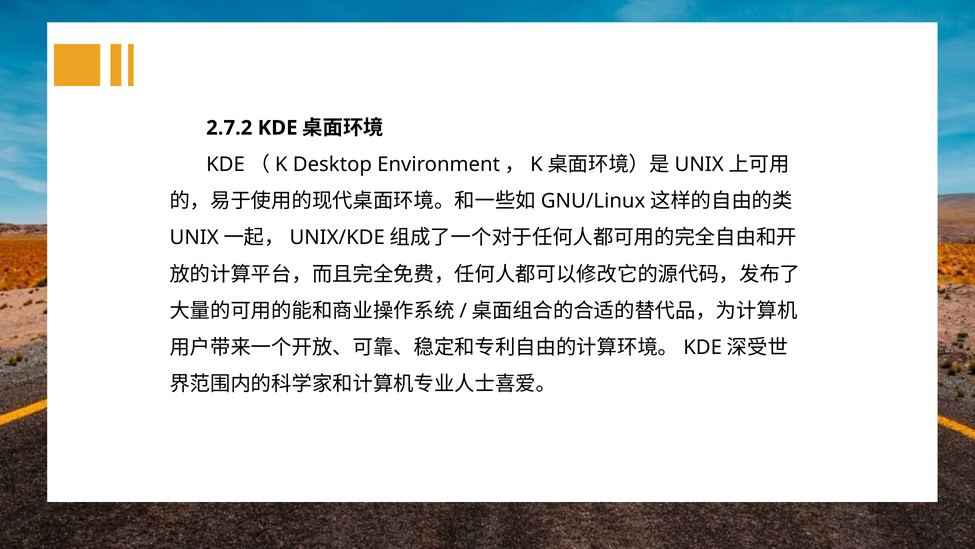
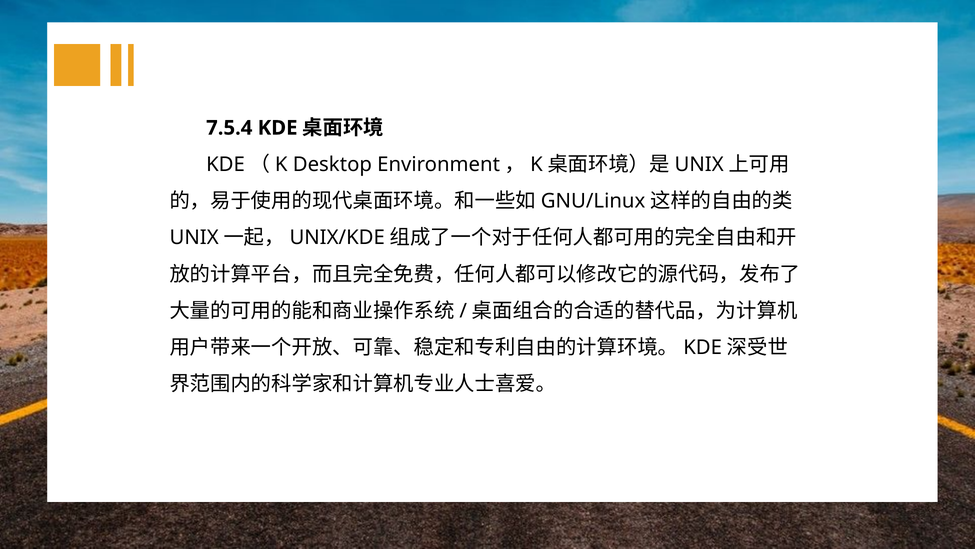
2.7.2: 2.7.2 -> 7.5.4
